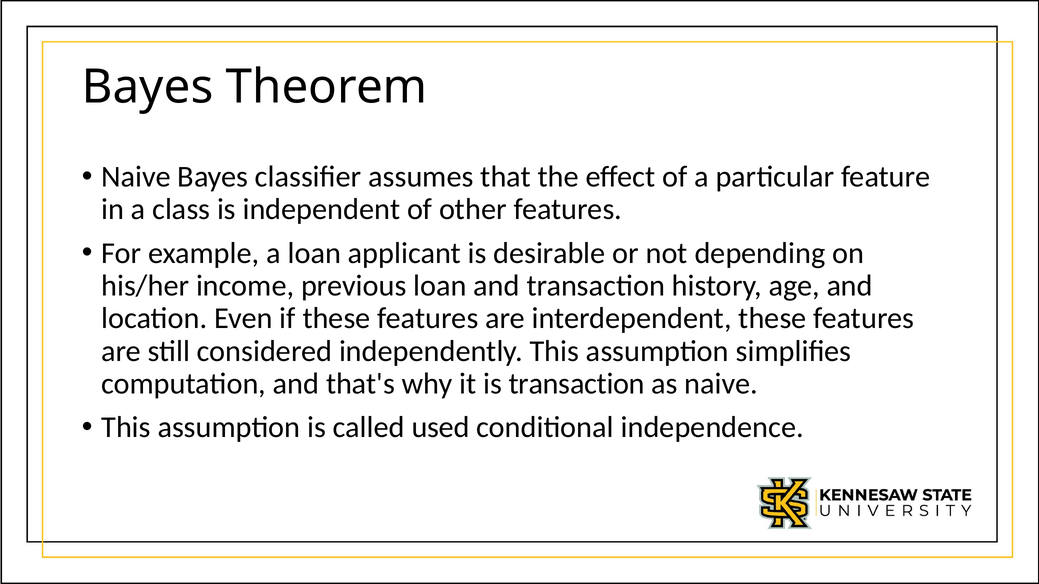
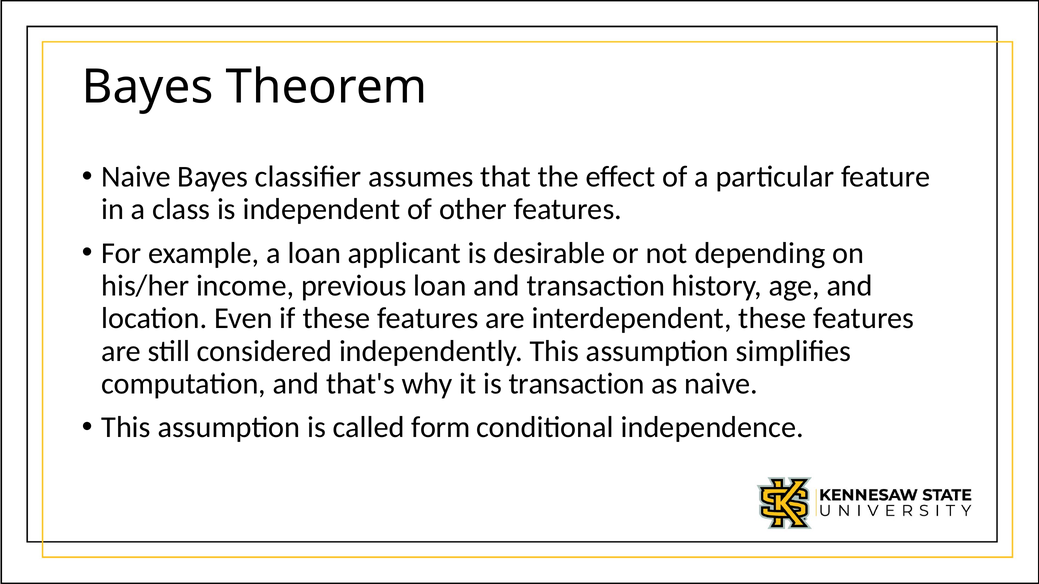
used: used -> form
